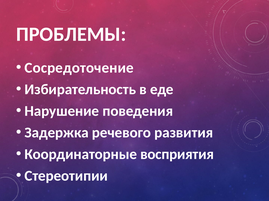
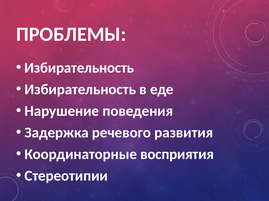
Сосредоточение at (79, 68): Сосредоточение -> Избирательность
